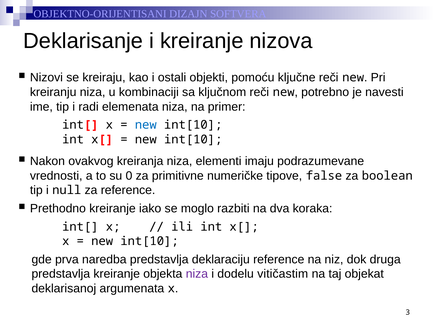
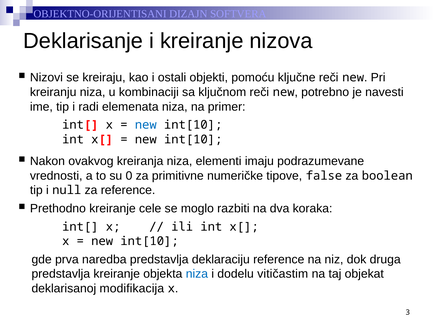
iako: iako -> cele
niza at (197, 274) colour: purple -> blue
argumenata: argumenata -> modifikacija
